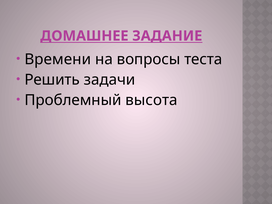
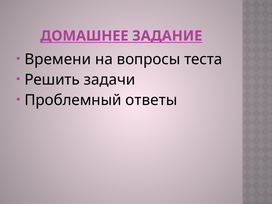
высота: высота -> ответы
